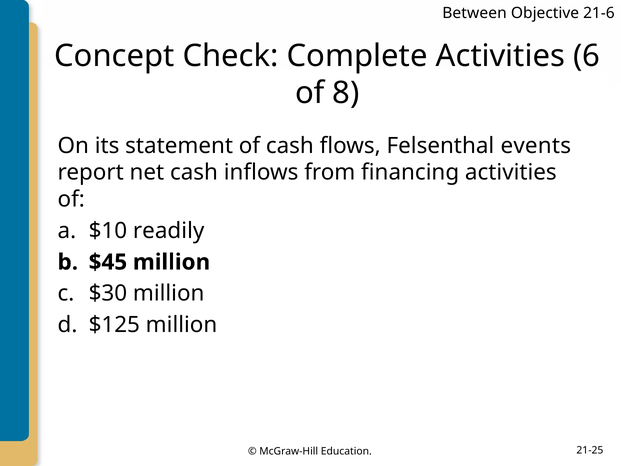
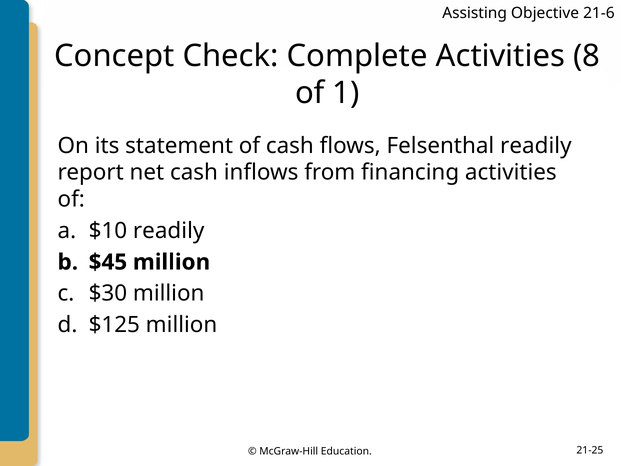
Between: Between -> Assisting
6: 6 -> 8
8: 8 -> 1
Felsenthal events: events -> readily
